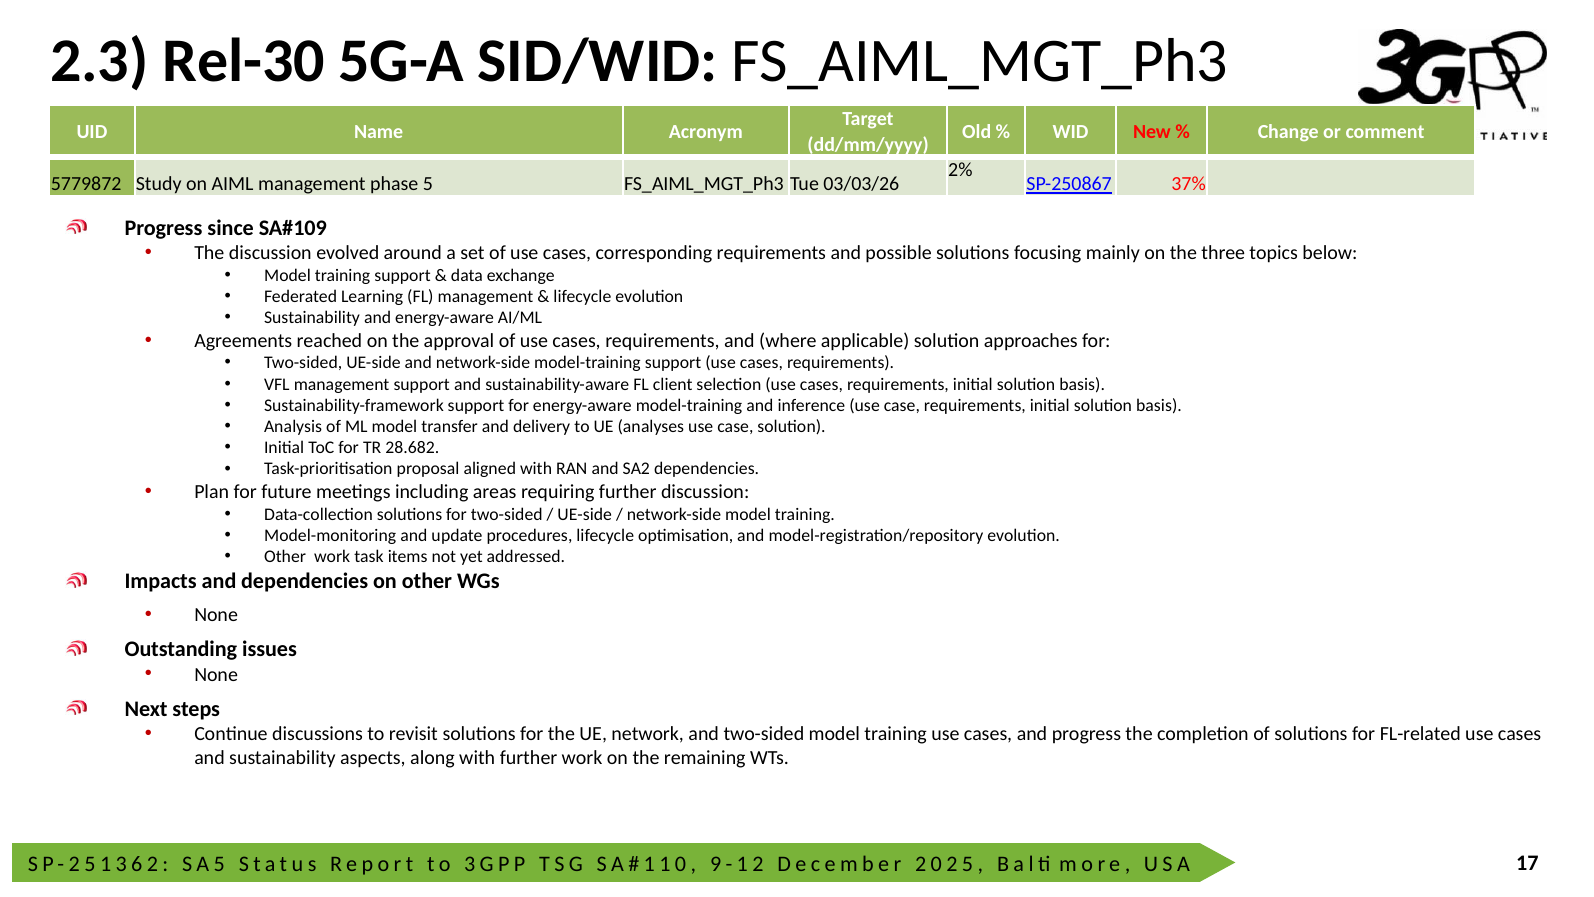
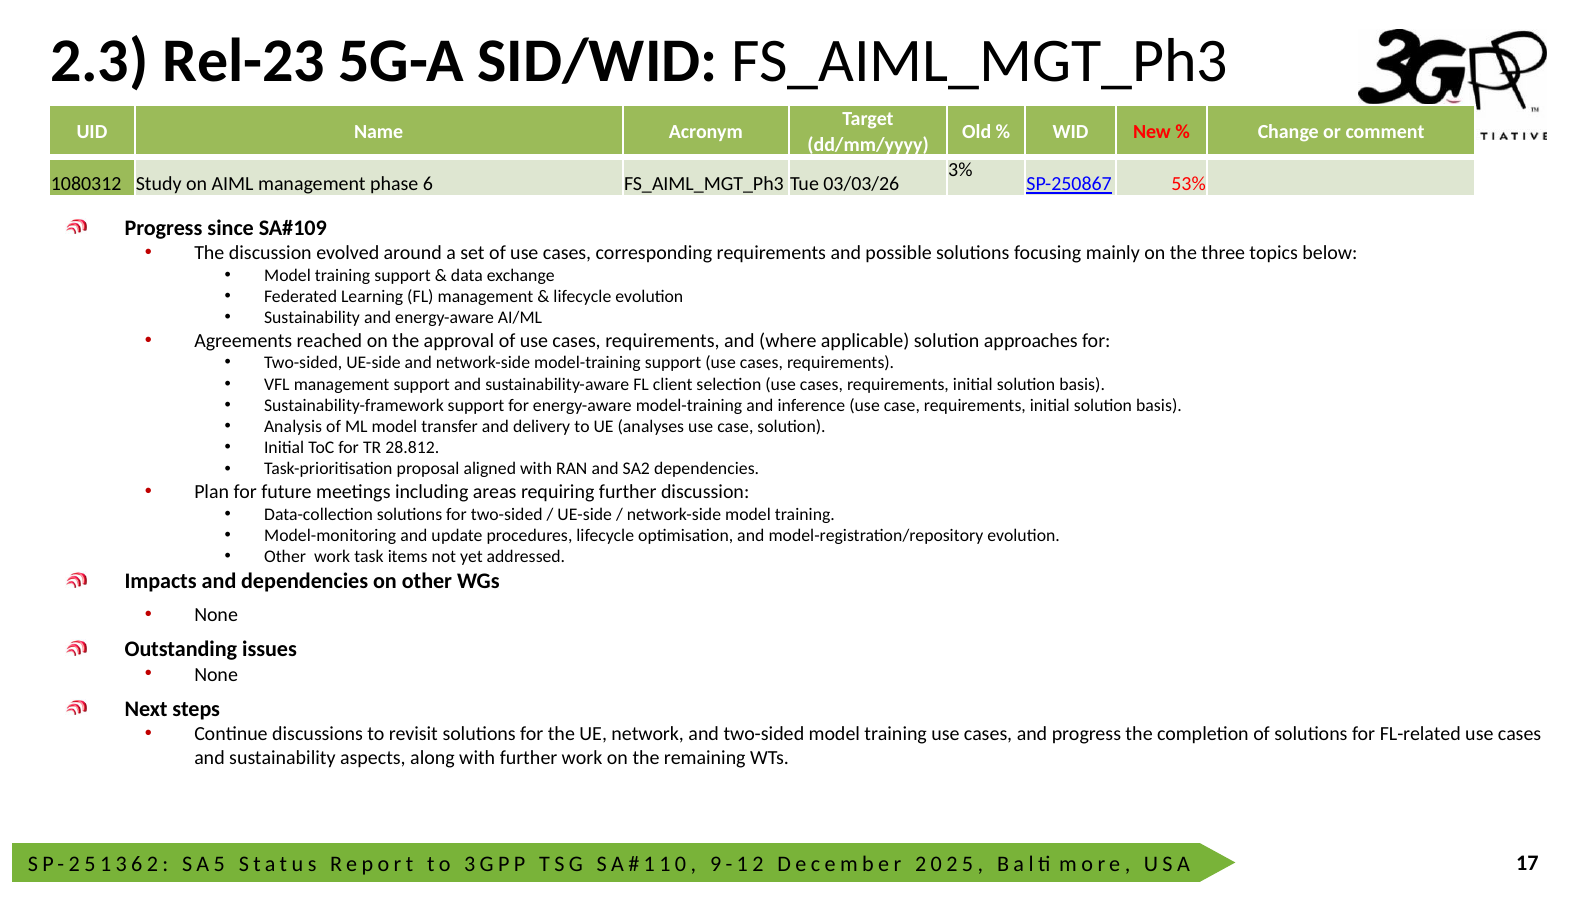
Rel-30: Rel-30 -> Rel-23
2%: 2% -> 3%
5779872: 5779872 -> 1080312
5: 5 -> 6
37%: 37% -> 53%
28.682: 28.682 -> 28.812
